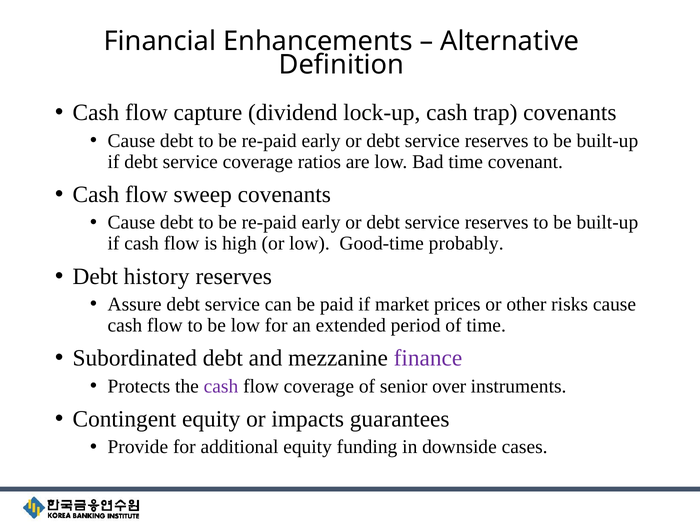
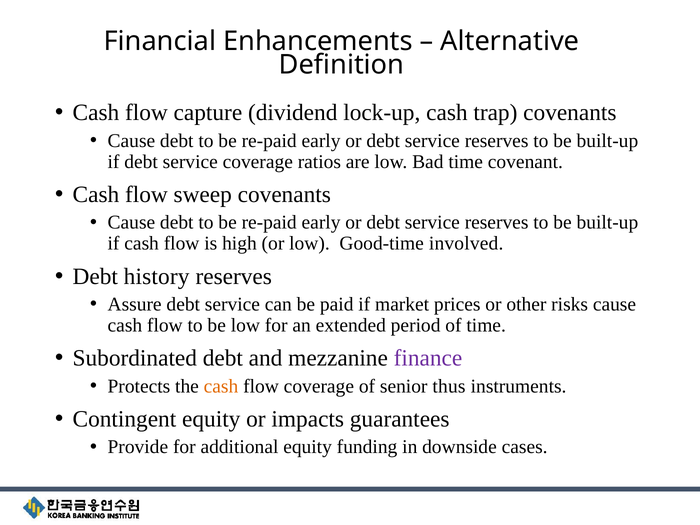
probably: probably -> involved
cash at (221, 386) colour: purple -> orange
over: over -> thus
